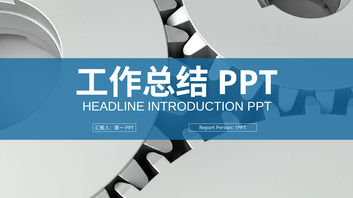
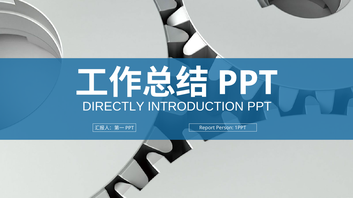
HEADLINE: HEADLINE -> DIRECTLY
